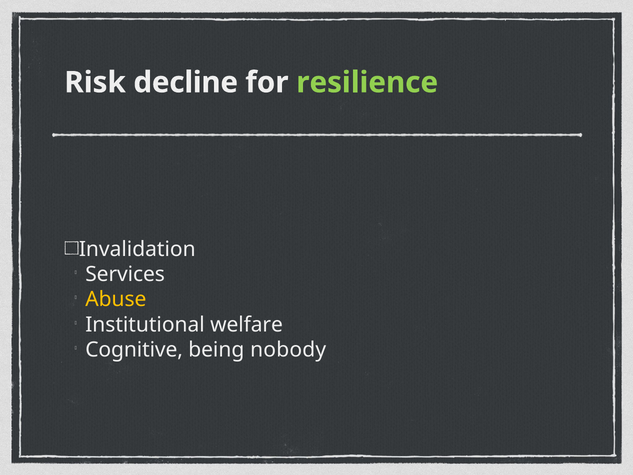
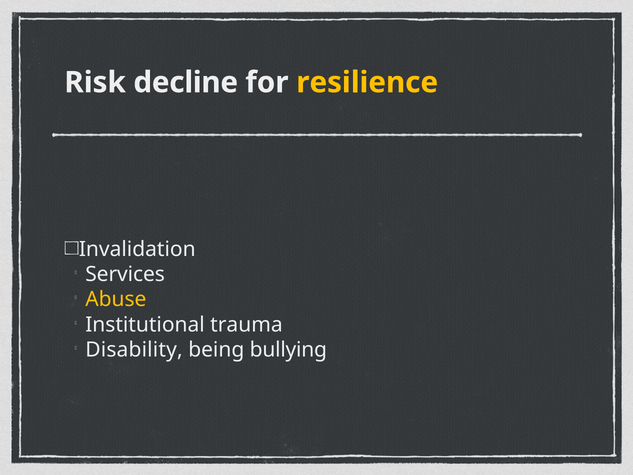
resilience colour: light green -> yellow
welfare: welfare -> trauma
Cognitive: Cognitive -> Disability
nobody: nobody -> bullying
